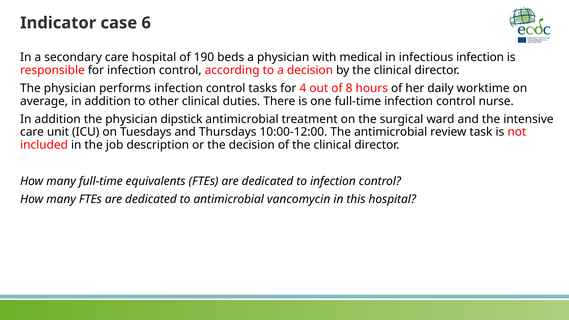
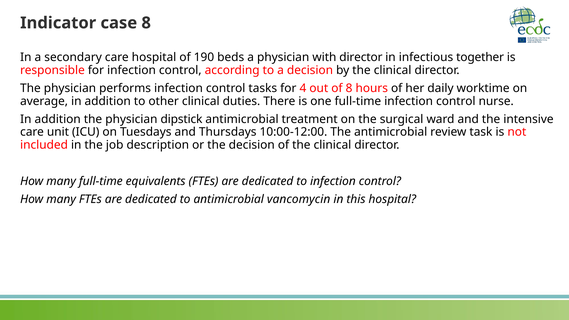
case 6: 6 -> 8
with medical: medical -> director
infectious infection: infection -> together
